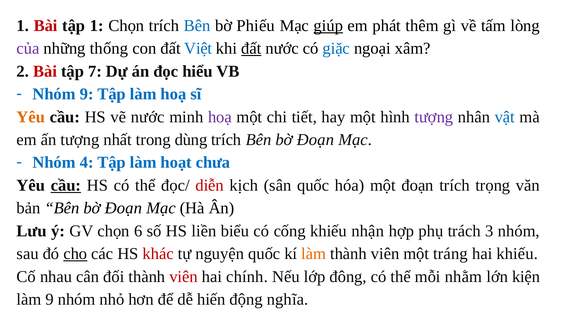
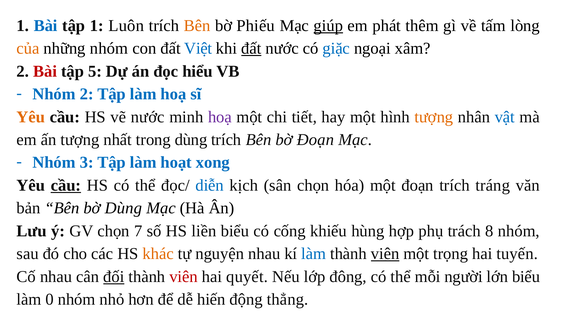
Bài at (46, 26) colour: red -> blue
1 Chọn: Chọn -> Luôn
Bên at (197, 26) colour: blue -> orange
của colour: purple -> orange
những thống: thống -> nhóm
7: 7 -> 5
Nhóm 9: 9 -> 2
tượng at (434, 117) colour: purple -> orange
4: 4 -> 3
chưa: chưa -> xong
diễn colour: red -> blue
sân quốc: quốc -> chọn
trọng: trọng -> tráng
bản Bên bờ Đoạn: Đoạn -> Dùng
6: 6 -> 7
nhận: nhận -> hùng
3: 3 -> 8
cho underline: present -> none
khác colour: red -> orange
nguyện quốc: quốc -> nhau
làm at (314, 254) colour: orange -> blue
viên at (385, 254) underline: none -> present
tráng: tráng -> trọng
hai khiếu: khiếu -> tuyến
đối underline: none -> present
chính: chính -> quyết
nhằm: nhằm -> người
lớn kiện: kiện -> biểu
làm 9: 9 -> 0
nghĩa: nghĩa -> thẳng
